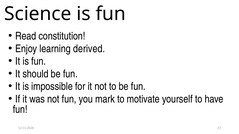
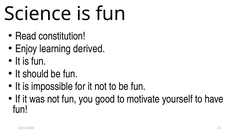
mark: mark -> good
